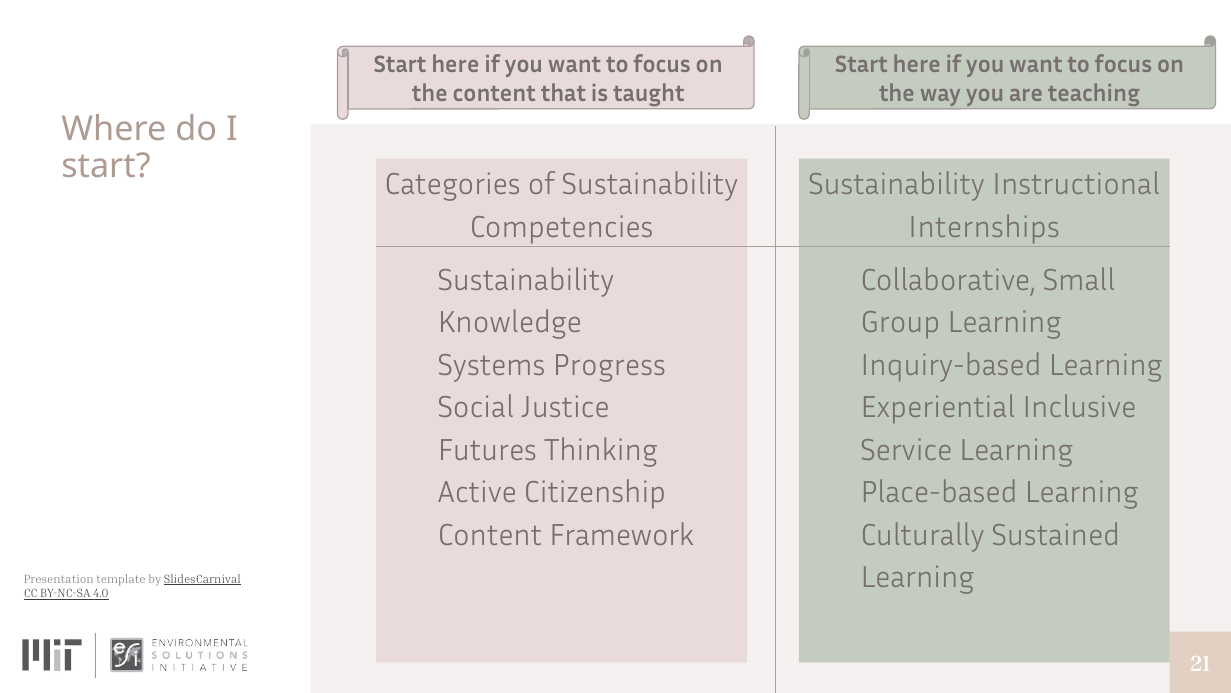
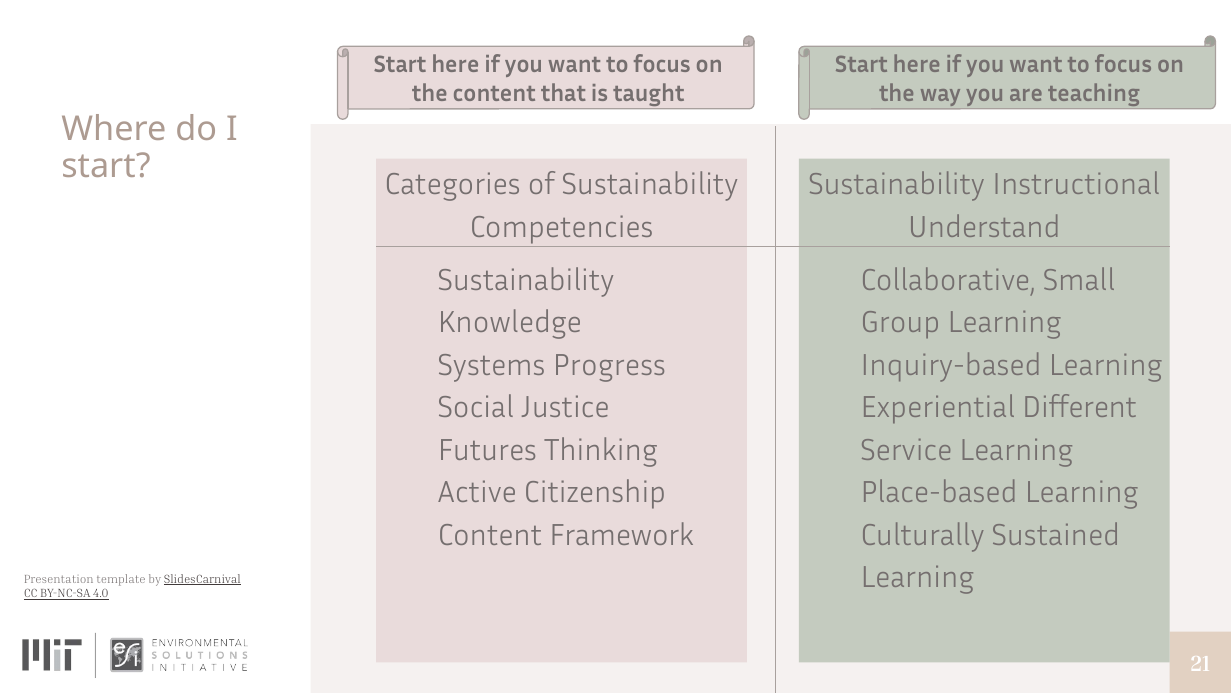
Internships: Internships -> Understand
Inclusive: Inclusive -> Different
